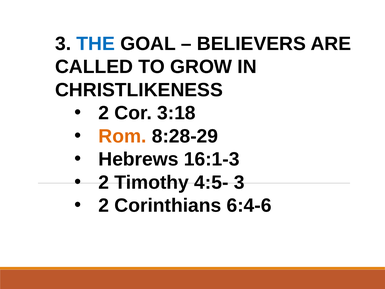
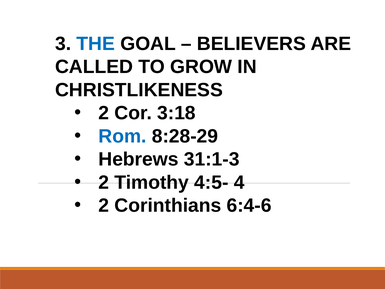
Rom colour: orange -> blue
16:1-3: 16:1-3 -> 31:1-3
4:5- 3: 3 -> 4
